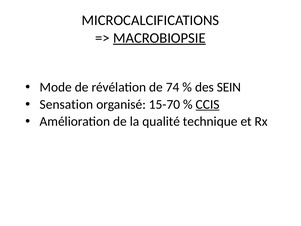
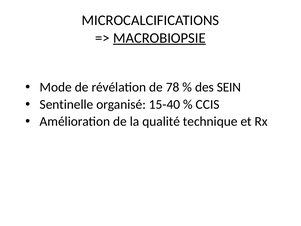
74: 74 -> 78
Sensation: Sensation -> Sentinelle
15-70: 15-70 -> 15-40
CCIS underline: present -> none
